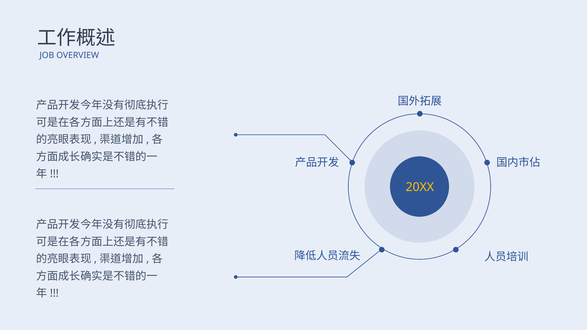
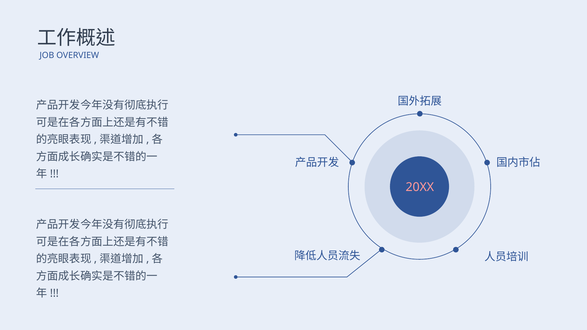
20XX colour: yellow -> pink
